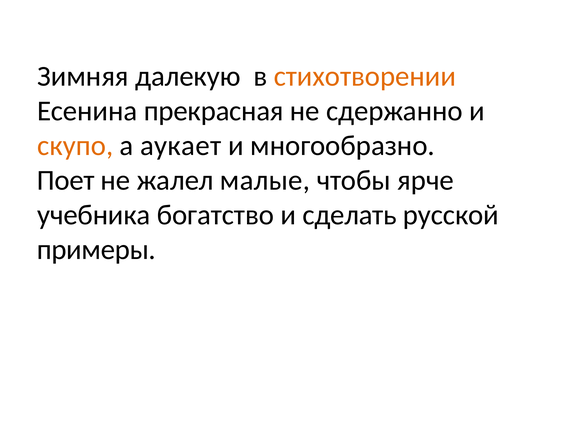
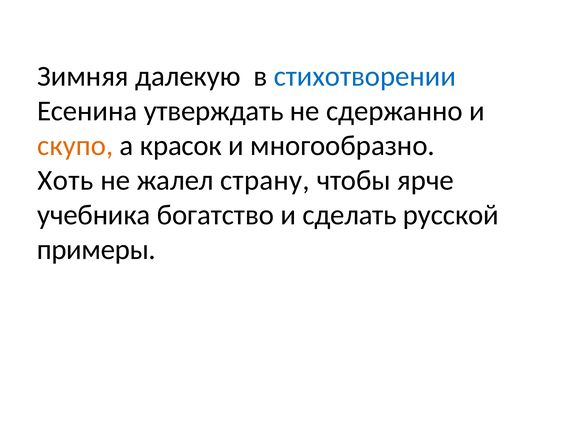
стихотворении colour: orange -> blue
прекрасная: прекрасная -> утверждать
аукает: аукает -> красок
Поет: Поет -> Хоть
малые: малые -> страну
